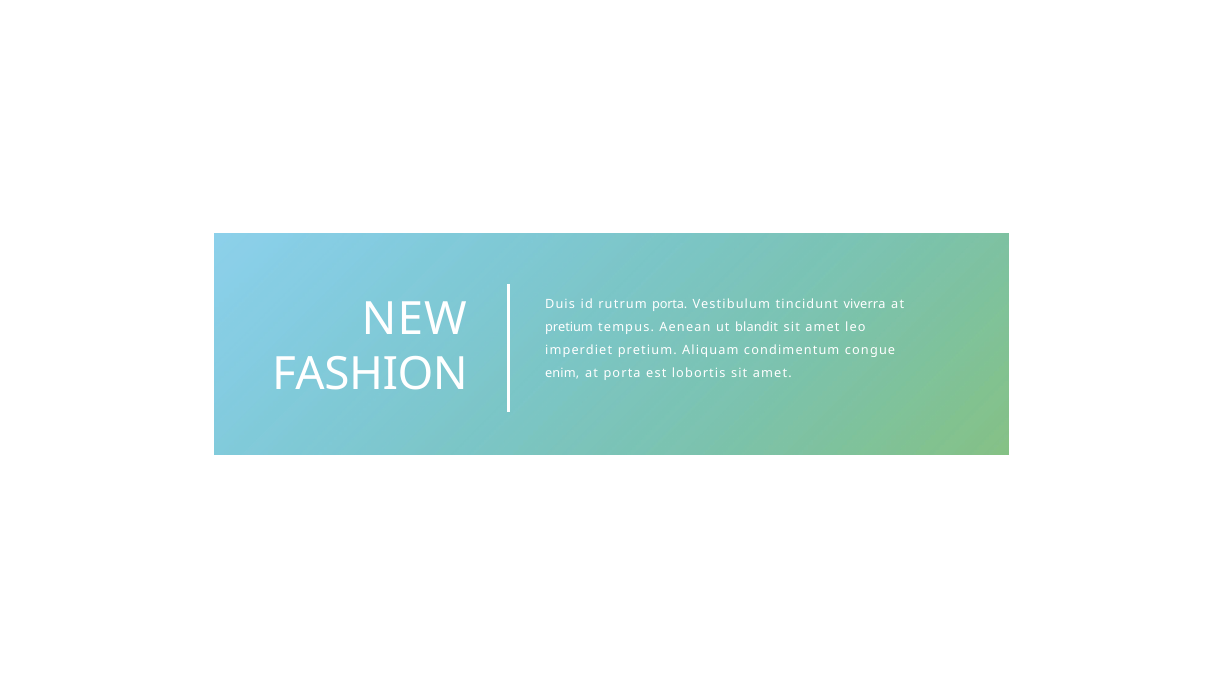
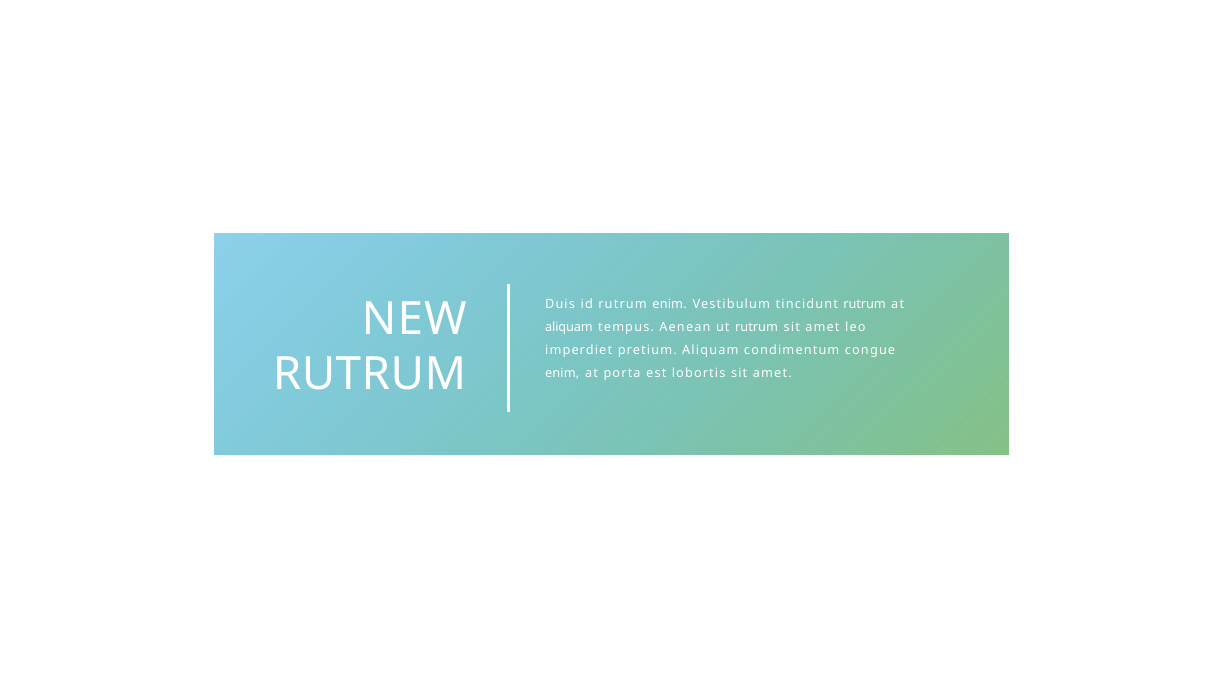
rutrum porta: porta -> enim
tincidunt viverra: viverra -> rutrum
pretium at (569, 327): pretium -> aliquam
ut blandit: blandit -> rutrum
FASHION at (370, 374): FASHION -> RUTRUM
